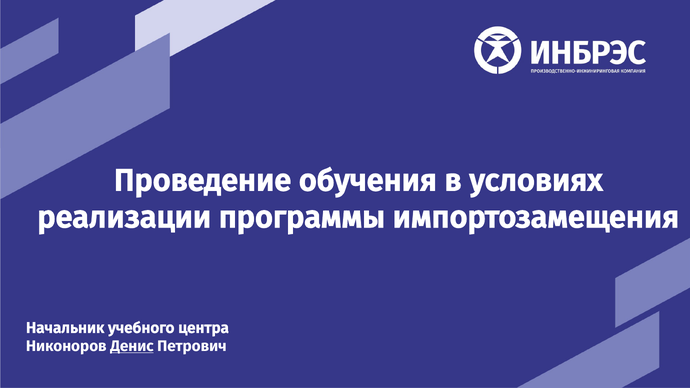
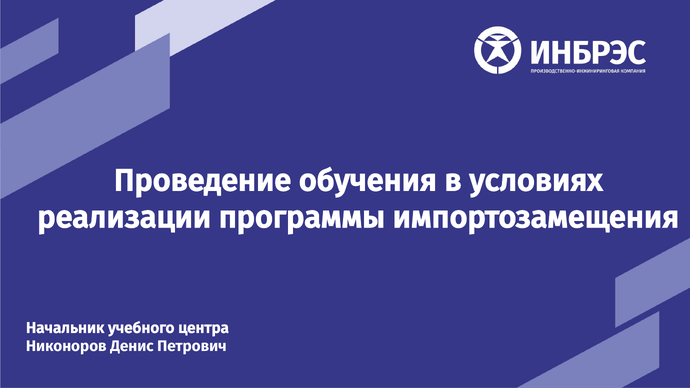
Денис underline: present -> none
